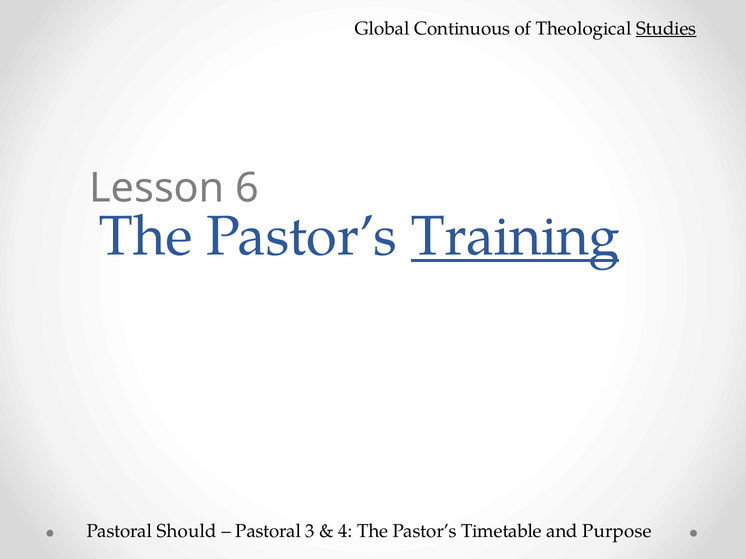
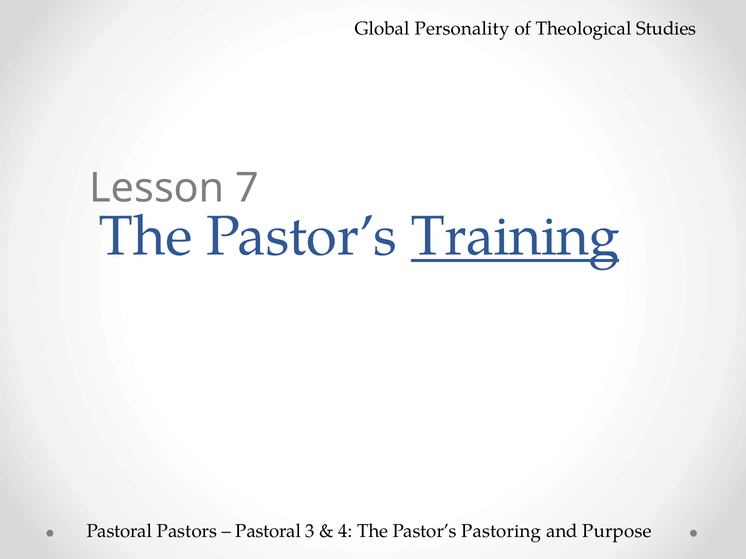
Continuous: Continuous -> Personality
Studies underline: present -> none
6: 6 -> 7
Should: Should -> Pastors
Timetable: Timetable -> Pastoring
